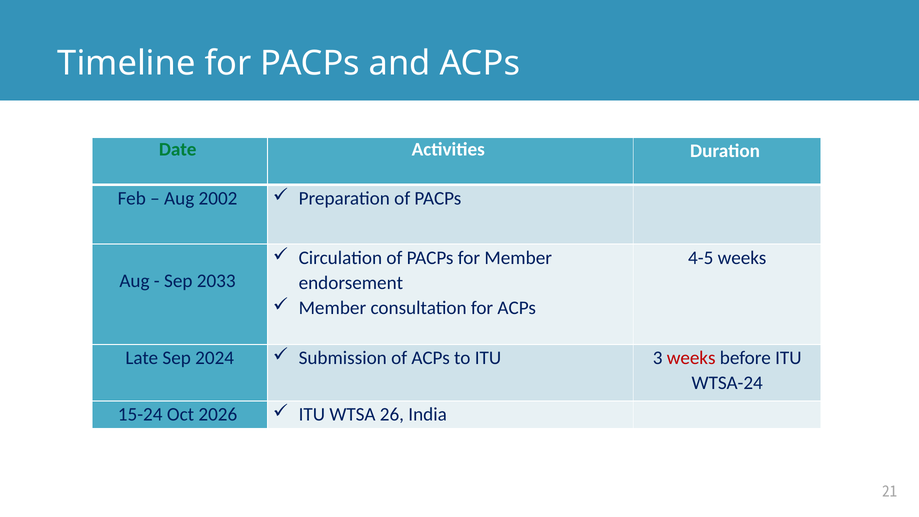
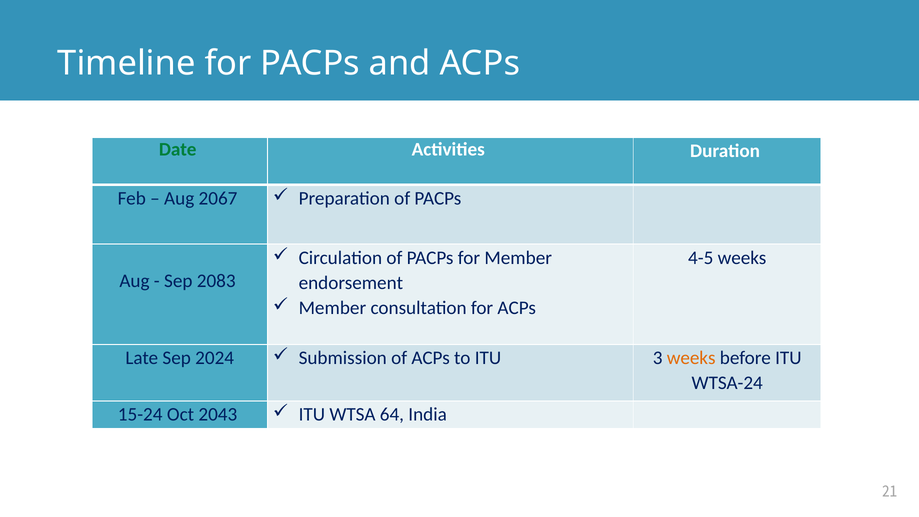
2002: 2002 -> 2067
2033: 2033 -> 2083
weeks at (691, 358) colour: red -> orange
2026: 2026 -> 2043
26: 26 -> 64
